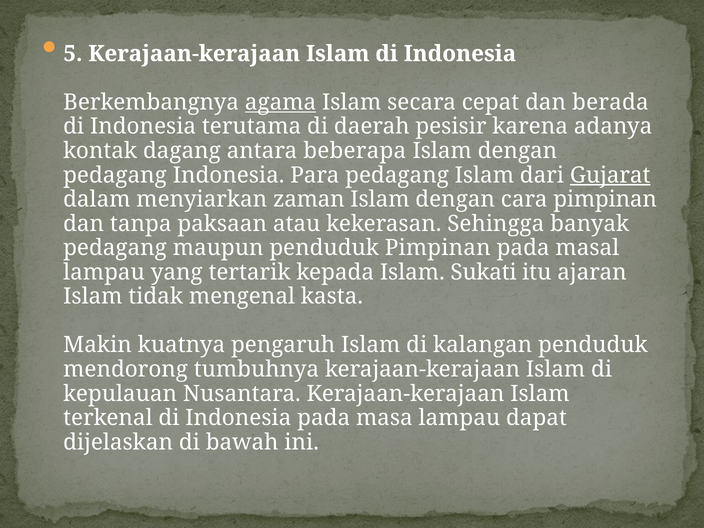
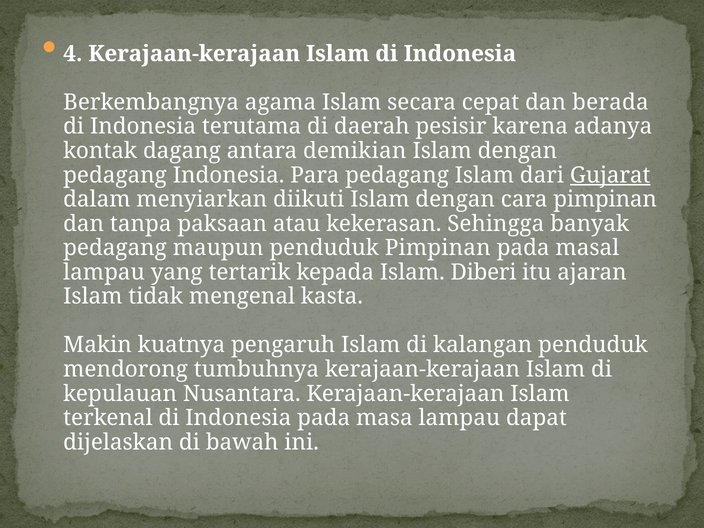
5: 5 -> 4
agama underline: present -> none
beberapa: beberapa -> demikian
zaman: zaman -> diikuti
Sukati: Sukati -> Diberi
